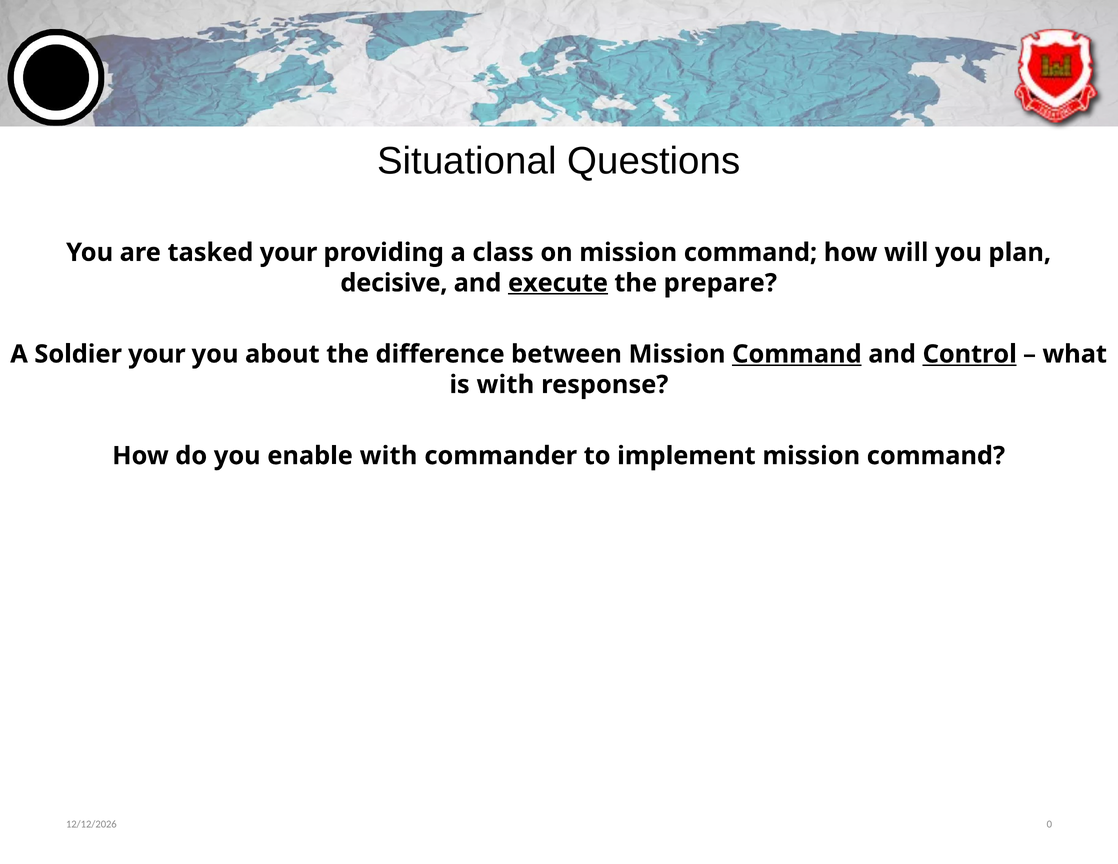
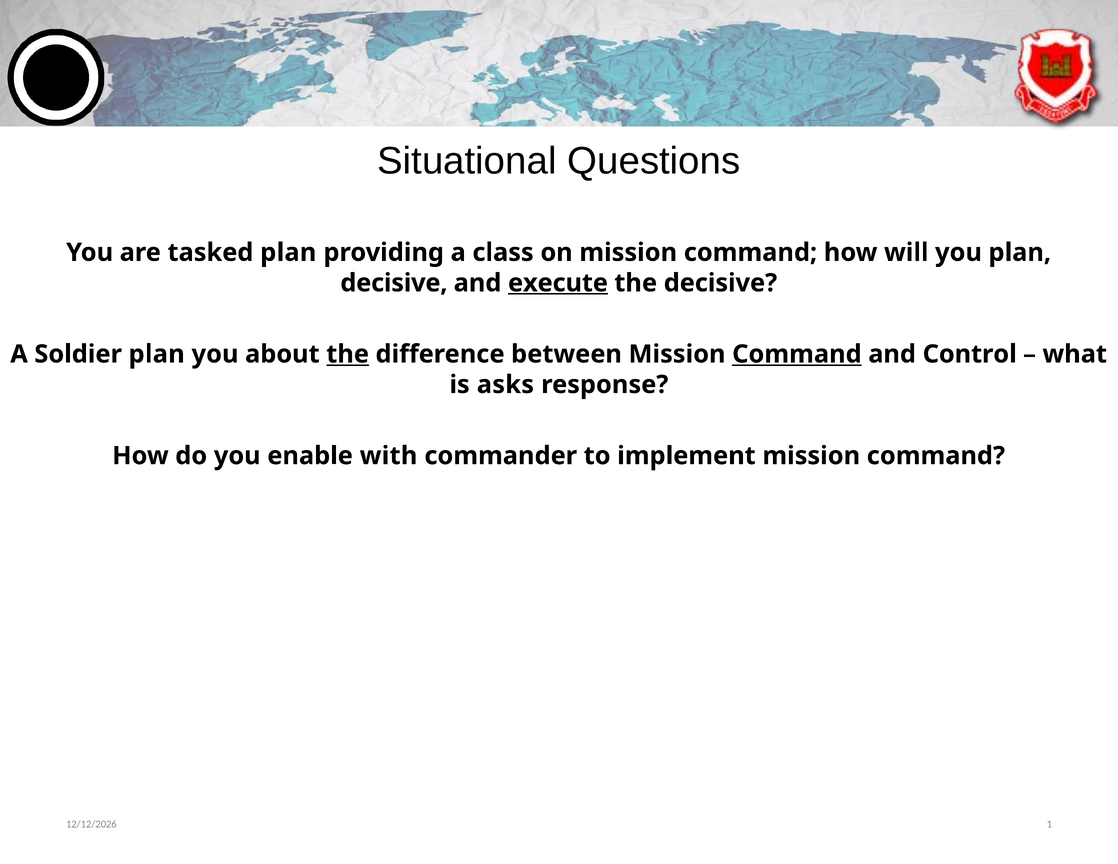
tasked your: your -> plan
the prepare: prepare -> decisive
Soldier your: your -> plan
the at (348, 354) underline: none -> present
Control underline: present -> none
is with: with -> asks
0: 0 -> 1
